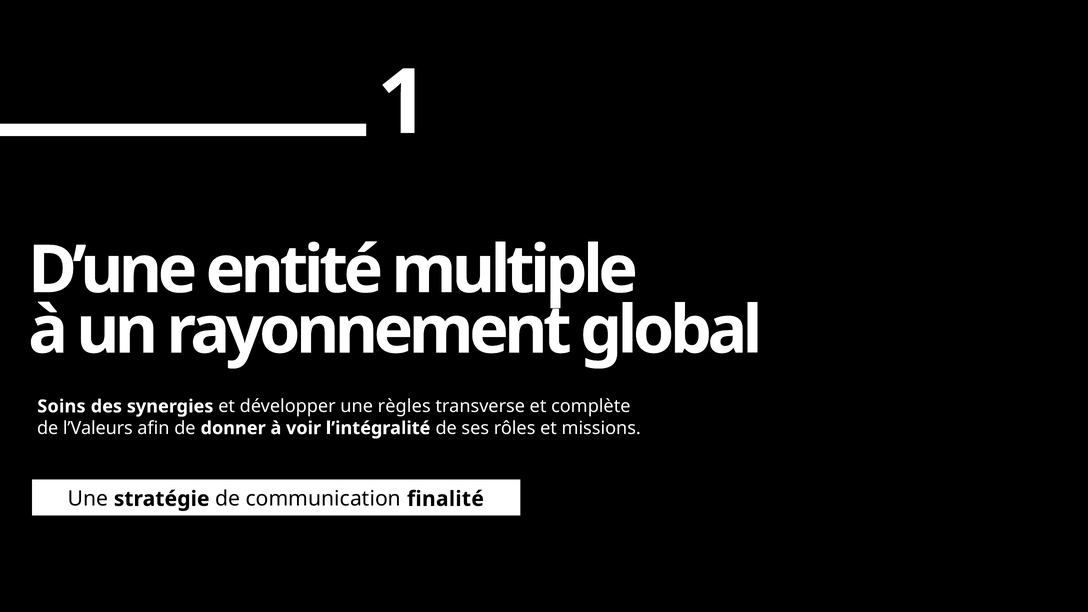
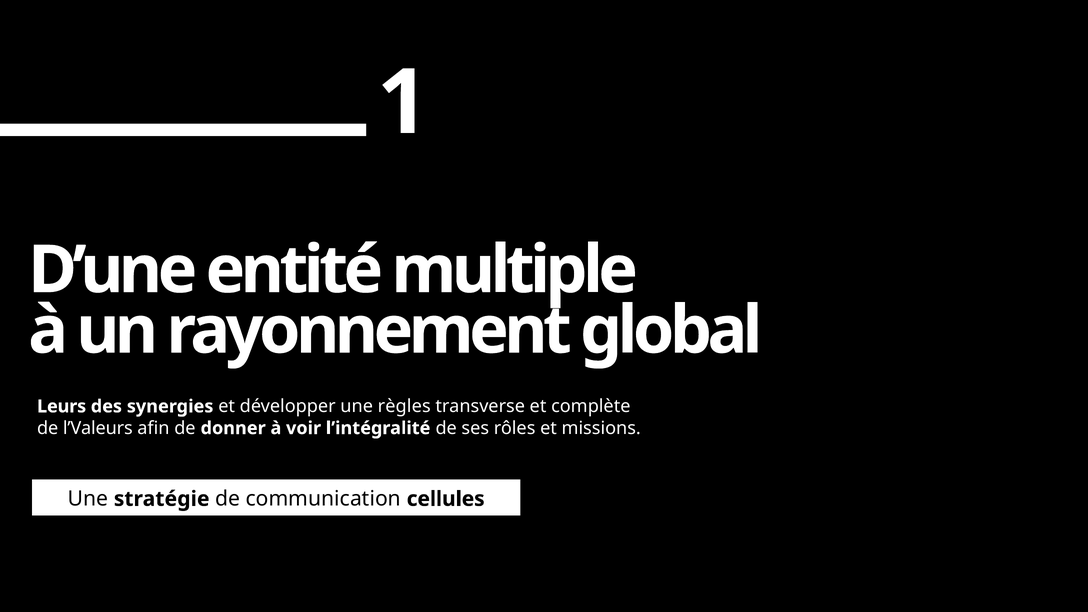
Soins: Soins -> Leurs
finalité: finalité -> cellules
